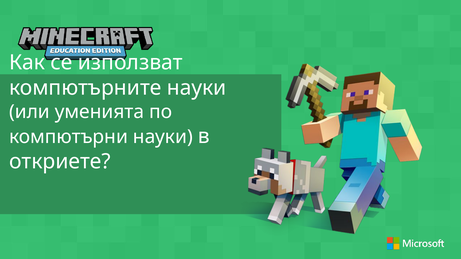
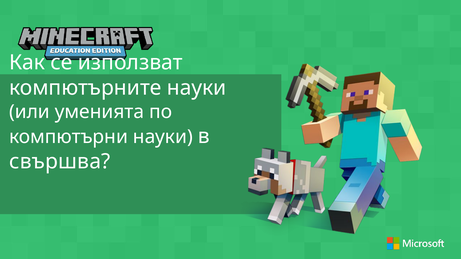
откриете: откриете -> свършва
